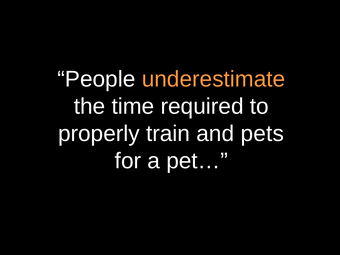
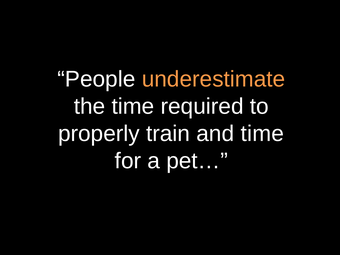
and pets: pets -> time
